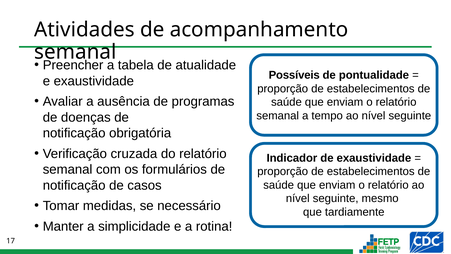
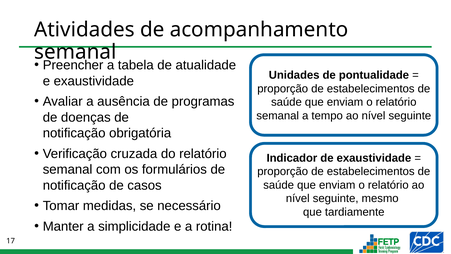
Possíveis: Possíveis -> Unidades
